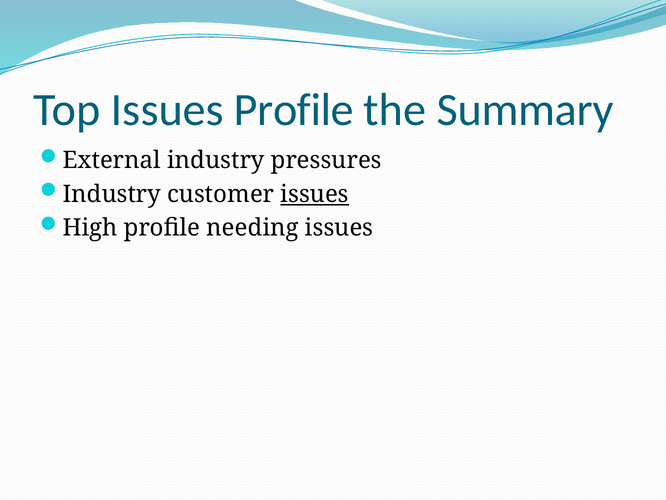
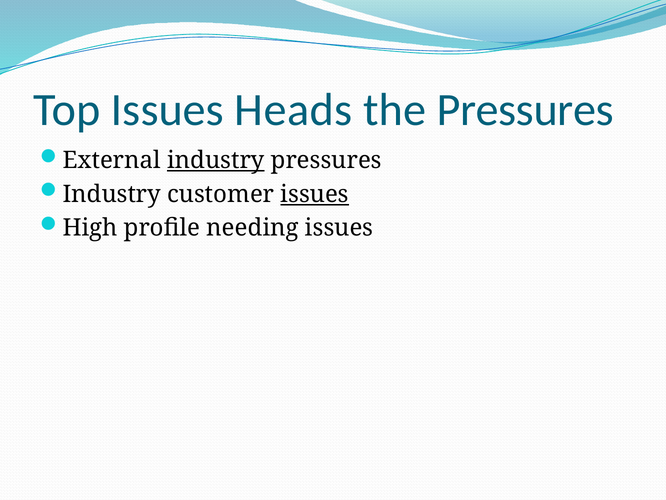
Issues Profile: Profile -> Heads
the Summary: Summary -> Pressures
industry at (216, 160) underline: none -> present
